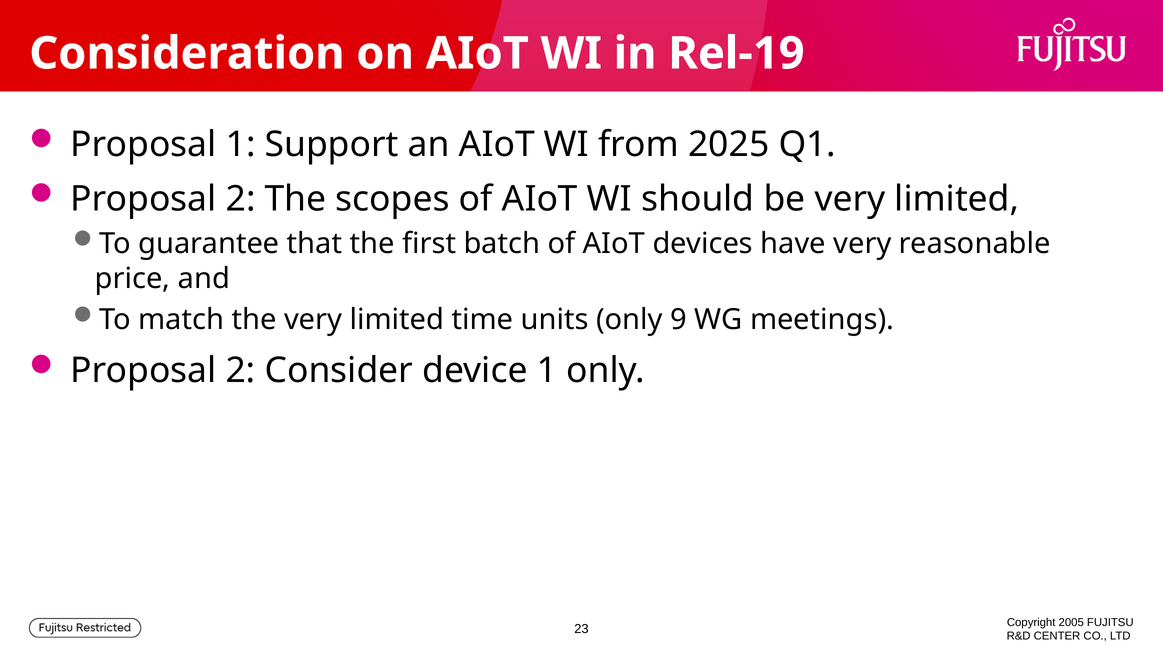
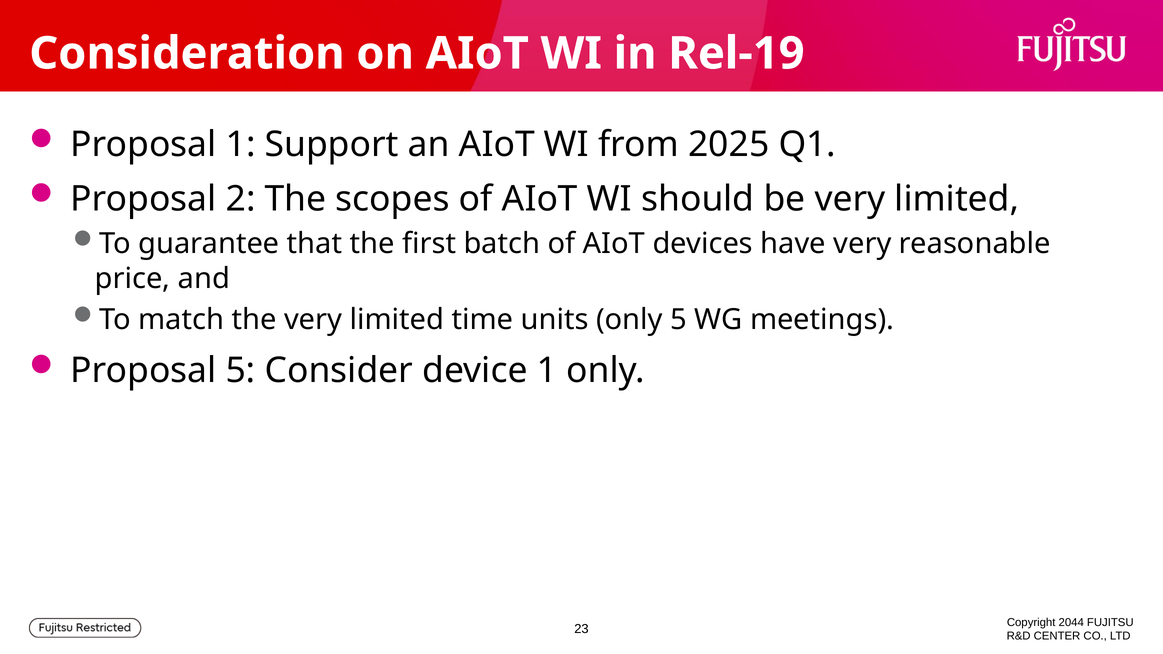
only 9: 9 -> 5
2 at (241, 371): 2 -> 5
2005: 2005 -> 2044
